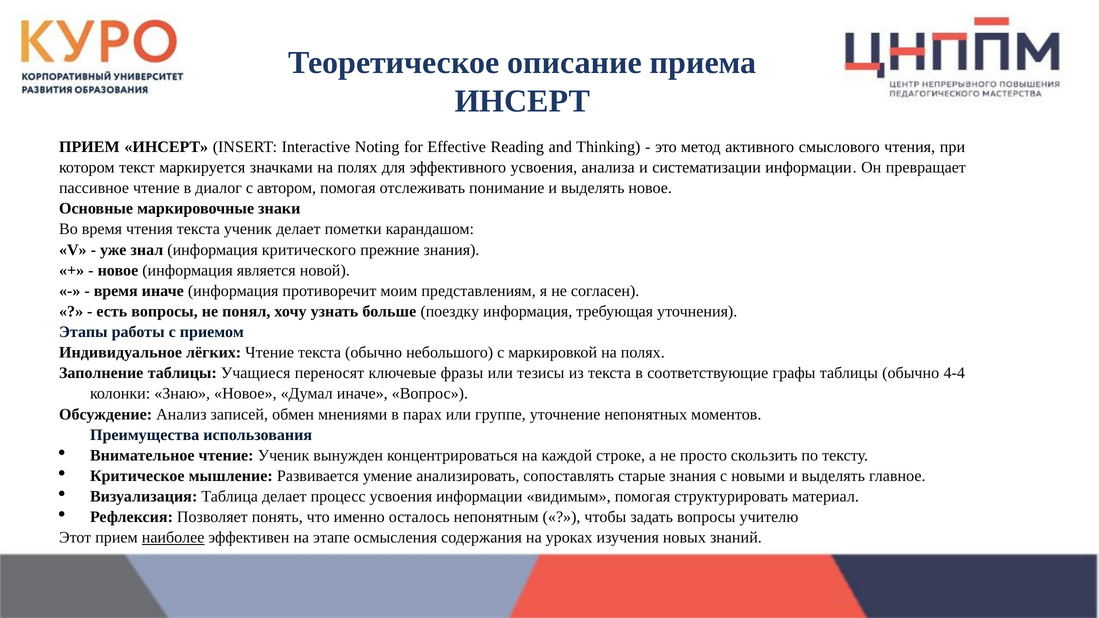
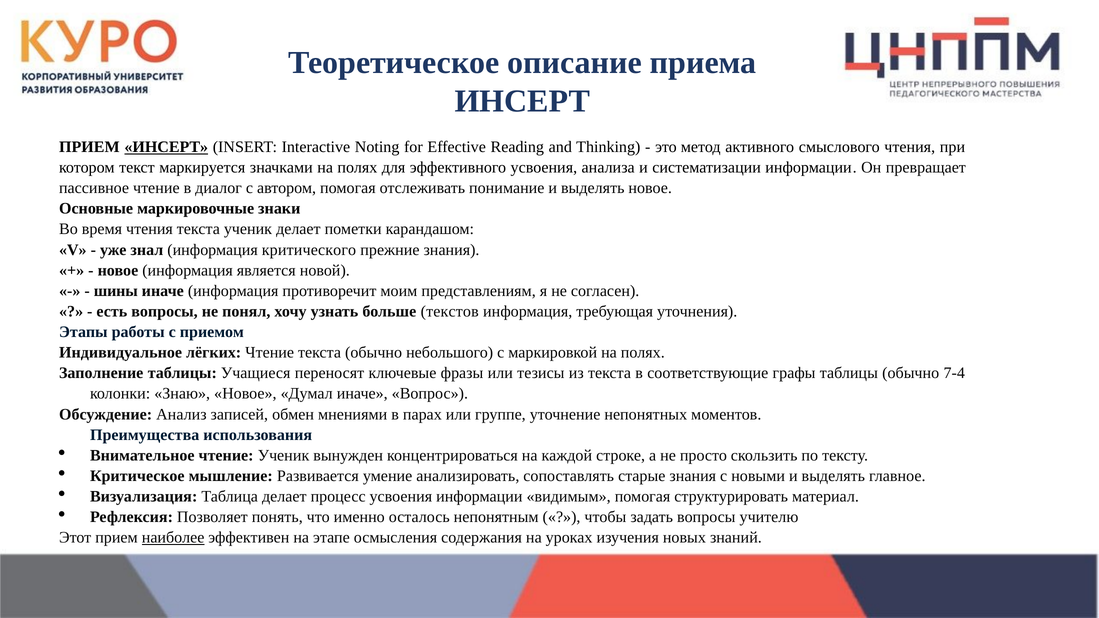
ИНСЕРТ at (166, 147) underline: none -> present
время at (116, 291): время -> шины
поездку: поездку -> текстов
4-4: 4-4 -> 7-4
